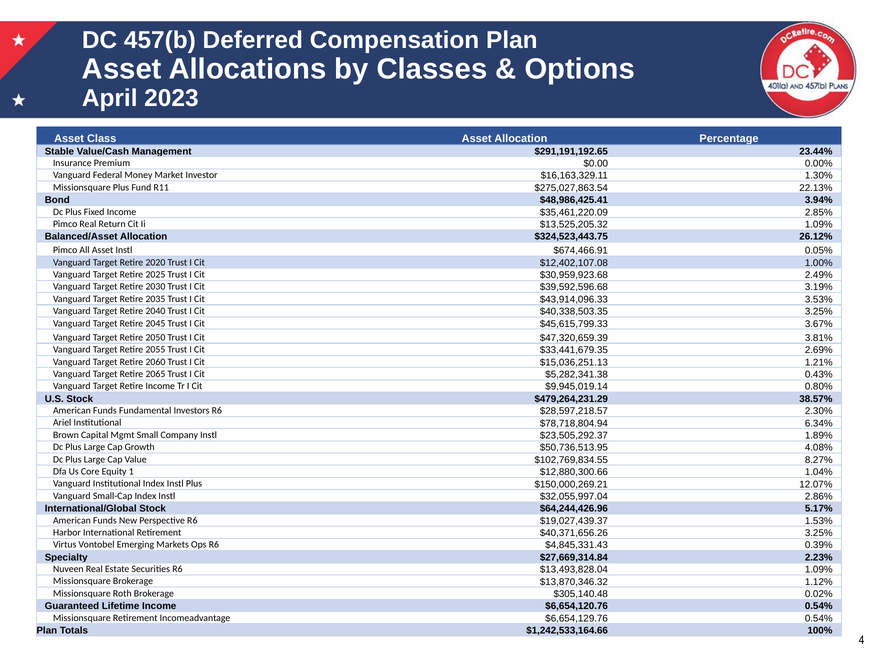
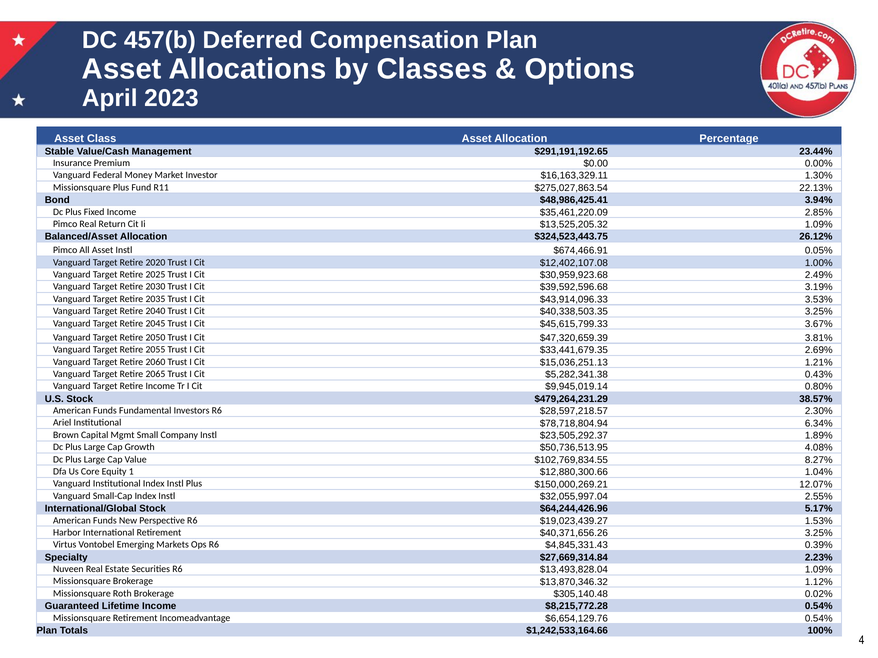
2.86%: 2.86% -> 2.55%
$19,027,439.37: $19,027,439.37 -> $19,023,439.27
$6,654,120.76: $6,654,120.76 -> $8,215,772.28
